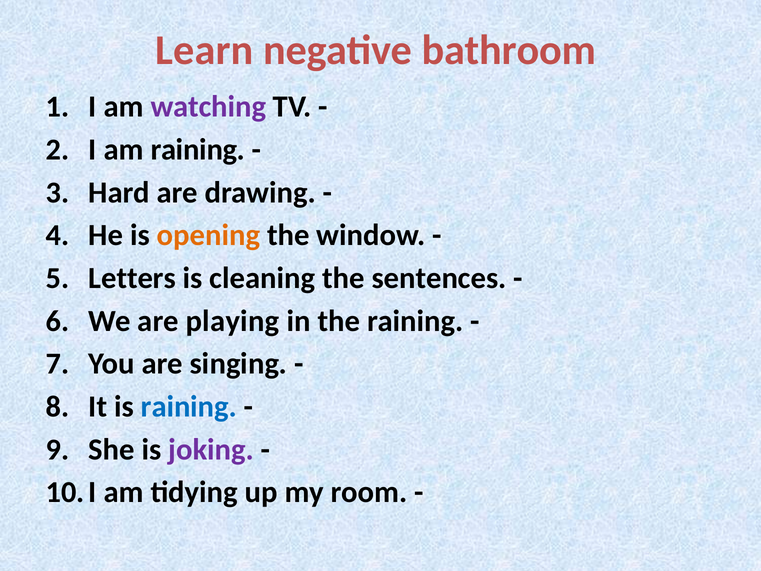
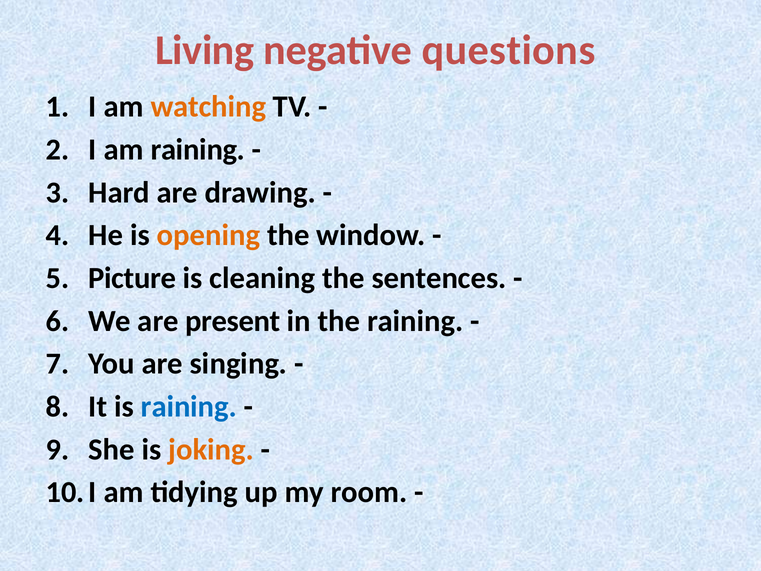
Learn: Learn -> Living
bathroom: bathroom -> questions
watching colour: purple -> orange
Letters: Letters -> Picture
playing: playing -> present
joking colour: purple -> orange
